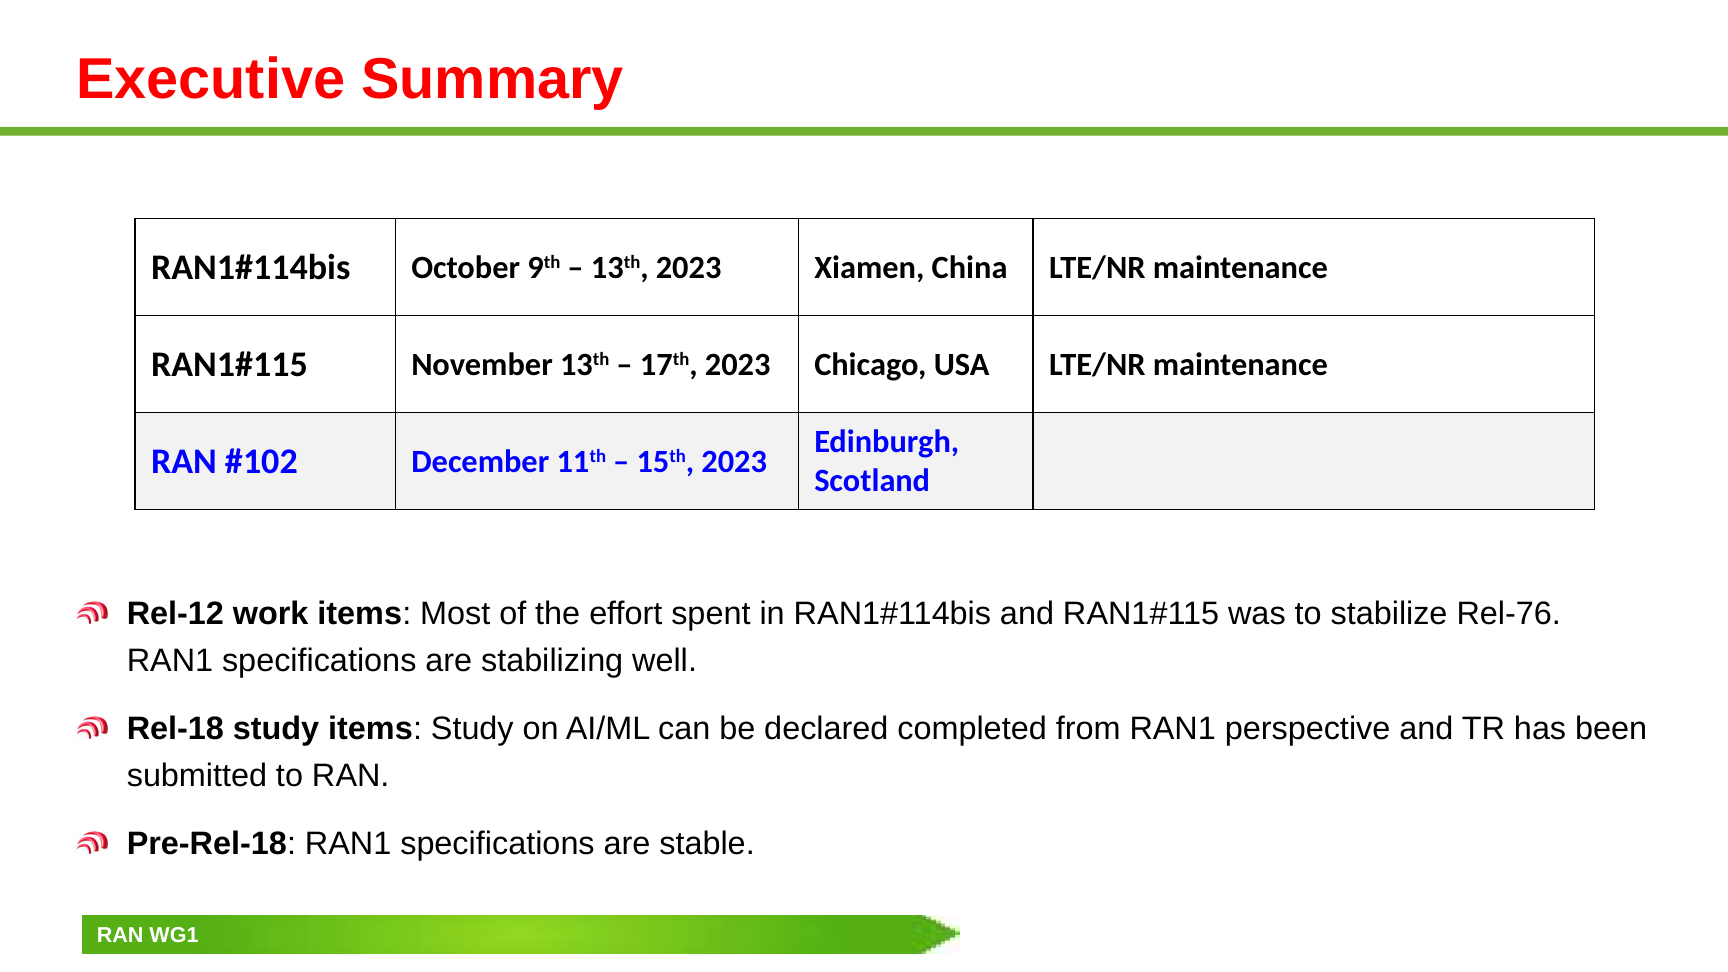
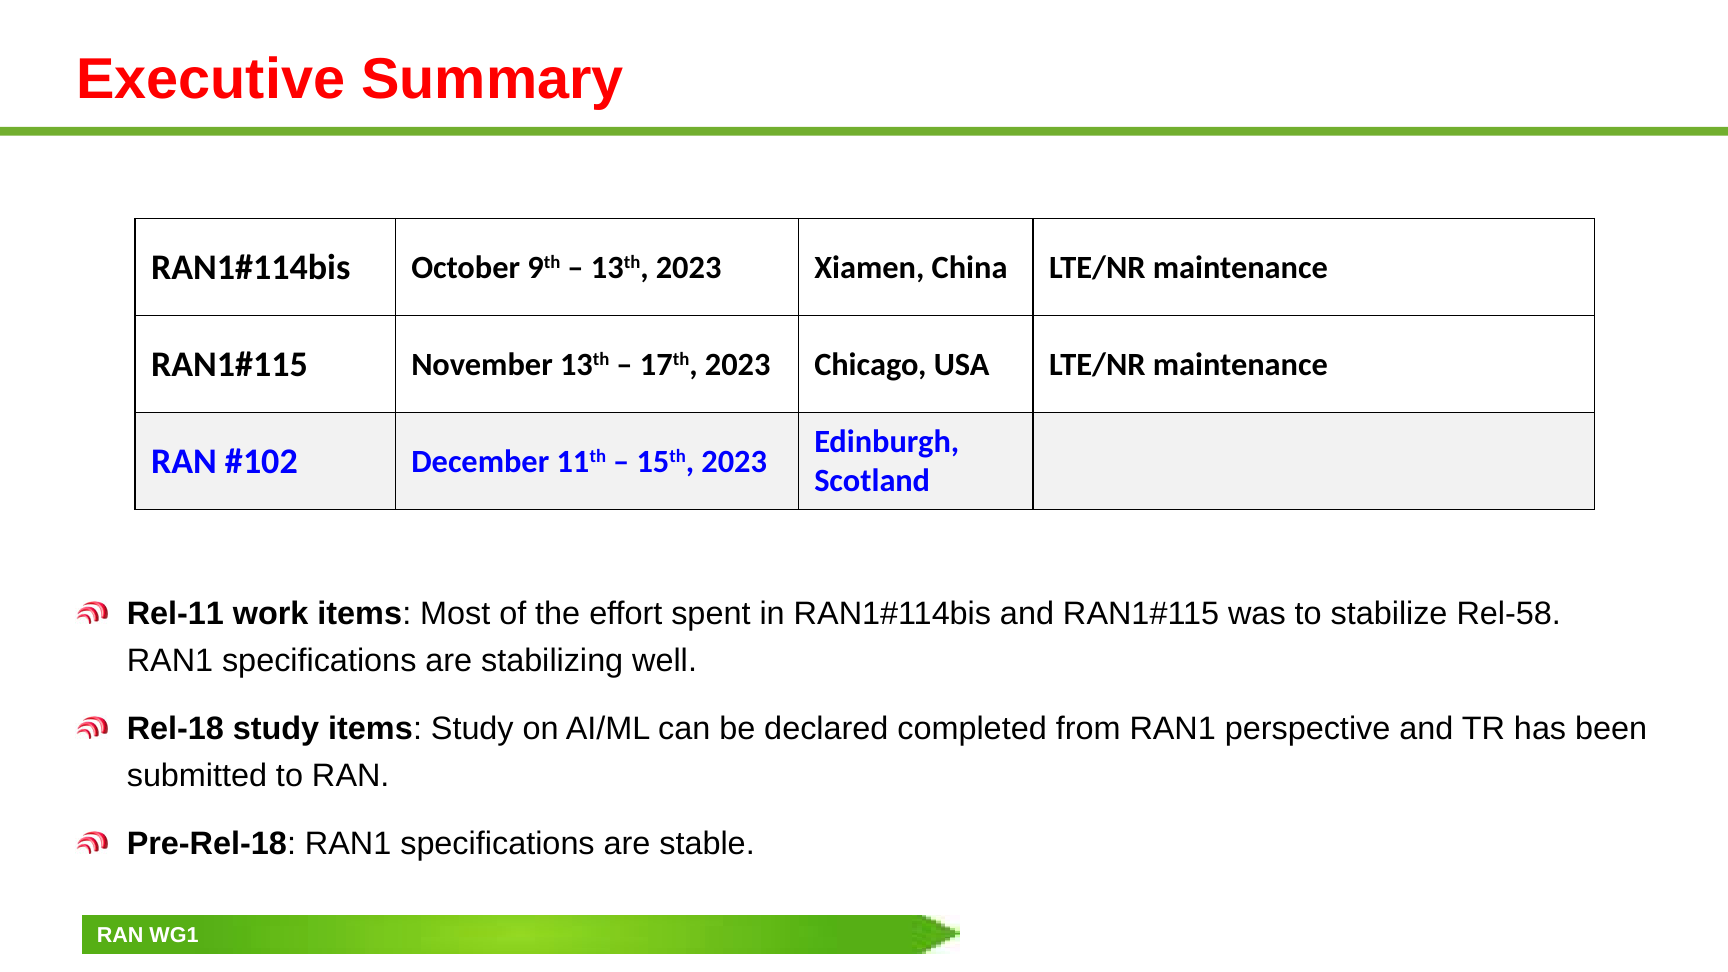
Rel-12: Rel-12 -> Rel-11
Rel-76: Rel-76 -> Rel-58
